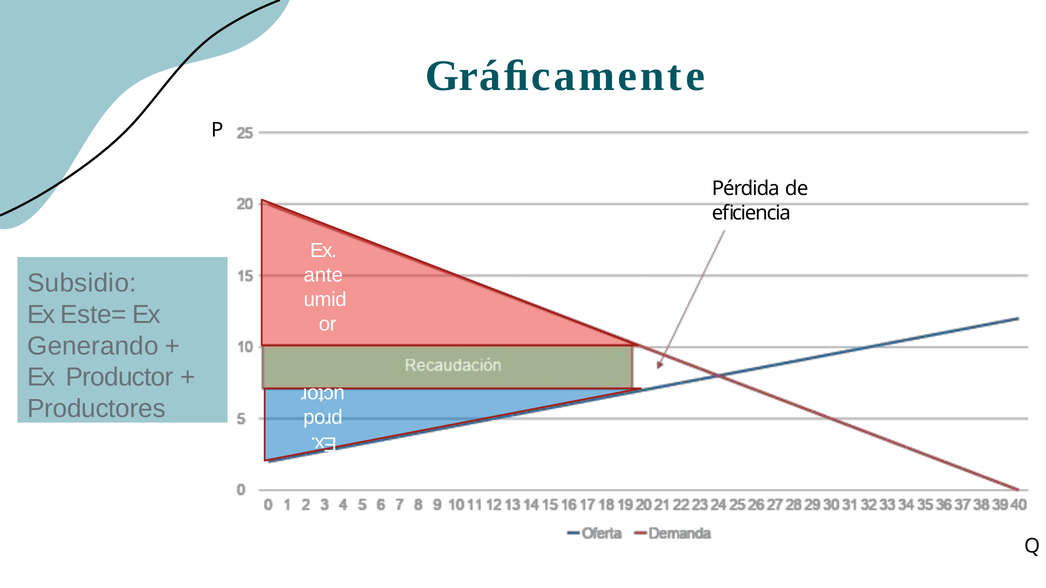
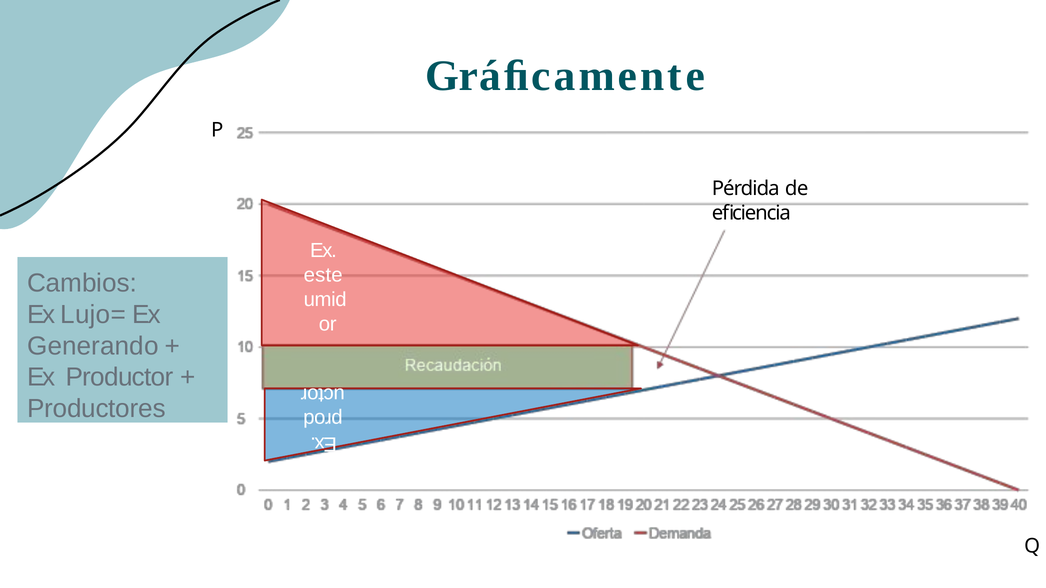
ante: ante -> este
Subsidio: Subsidio -> Cambios
Este=: Este= -> Lujo=
